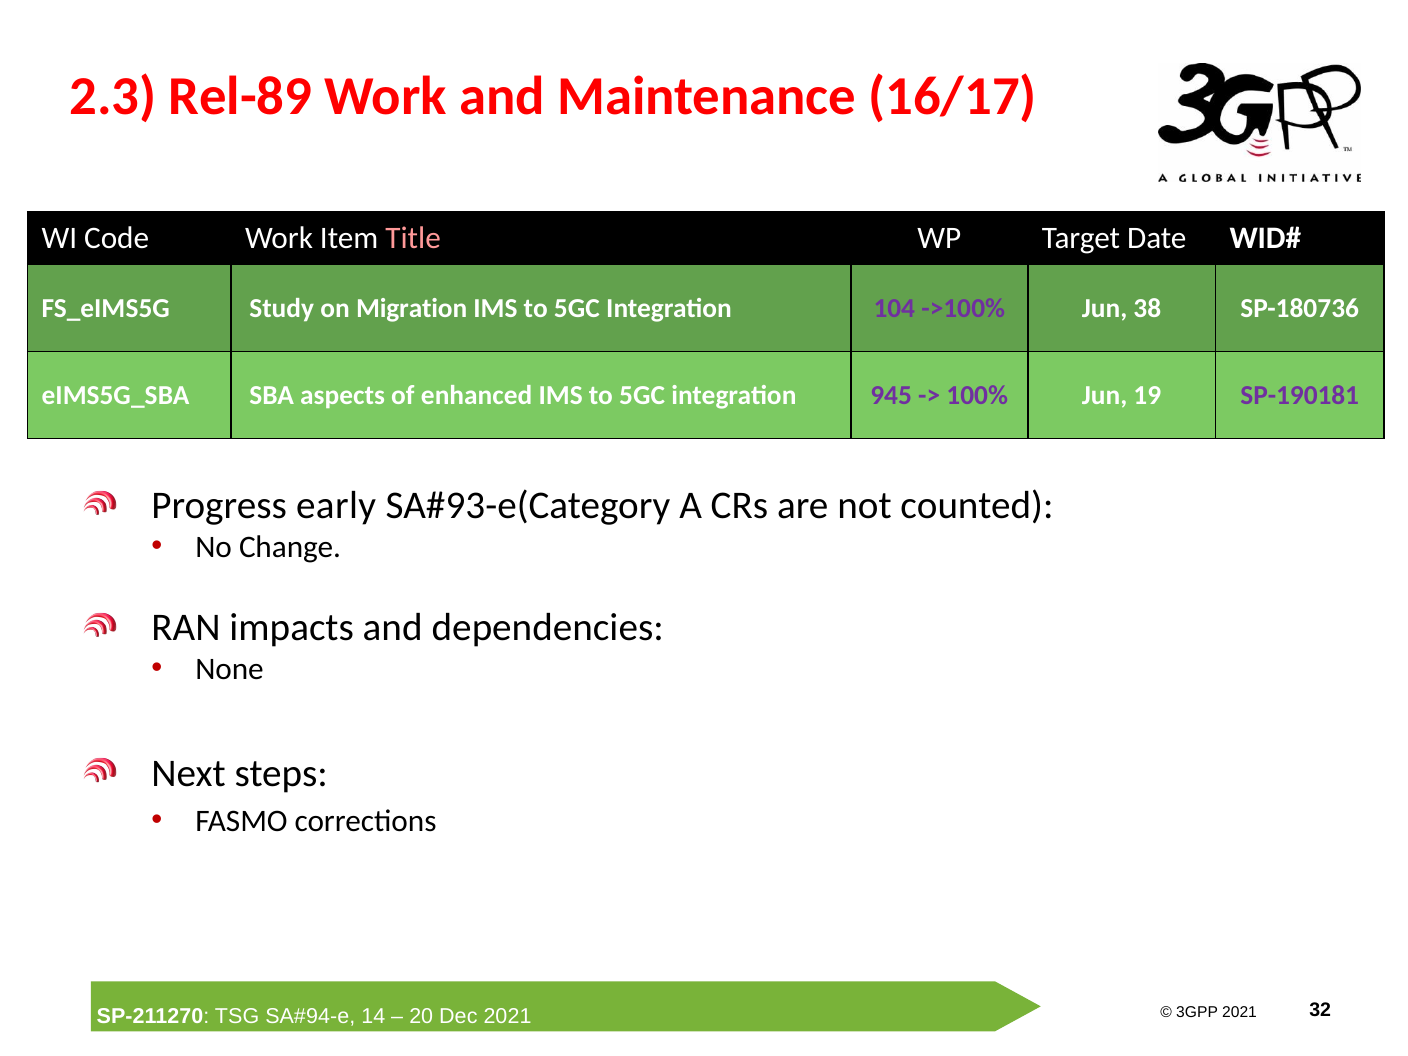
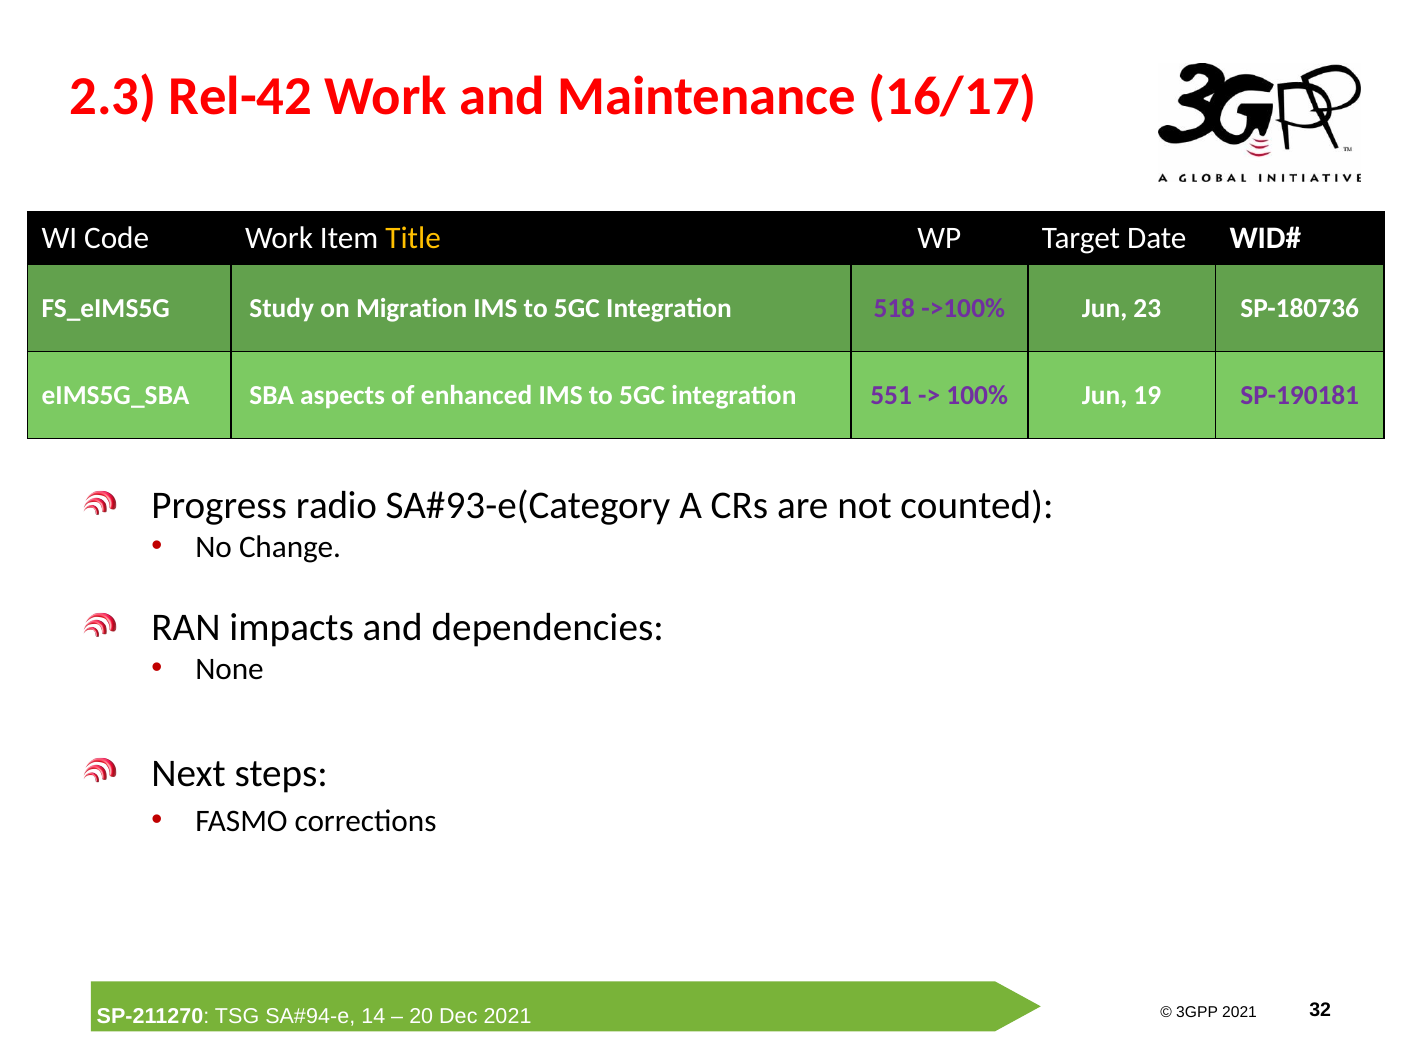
Rel-89: Rel-89 -> Rel-42
Title colour: pink -> yellow
104: 104 -> 518
38: 38 -> 23
945: 945 -> 551
early: early -> radio
